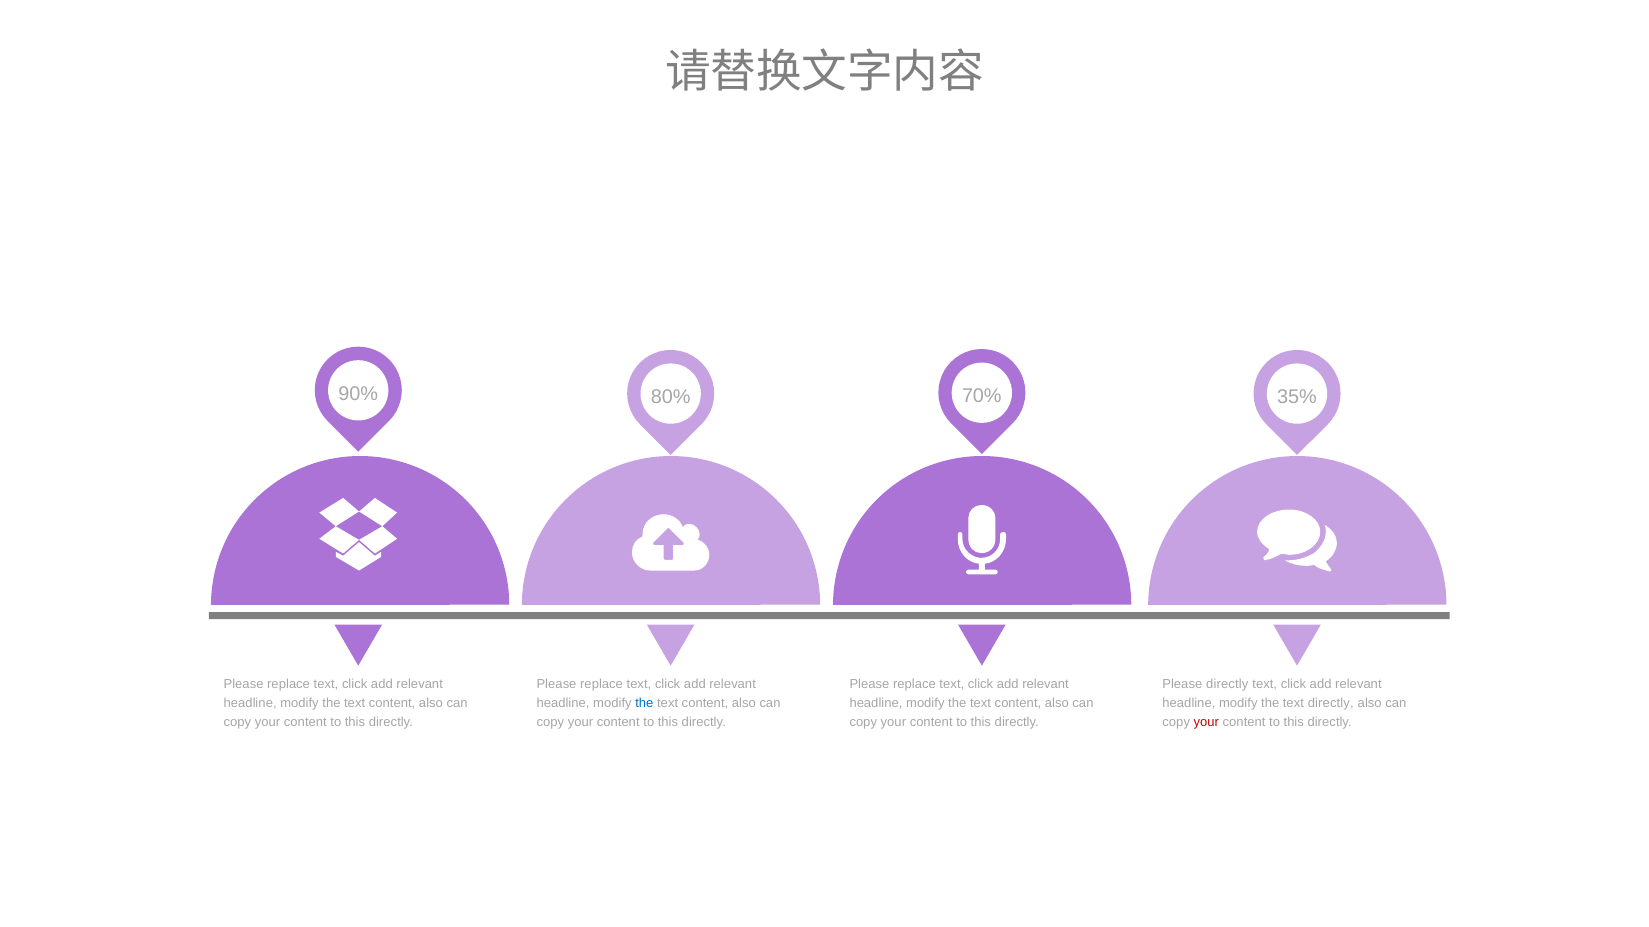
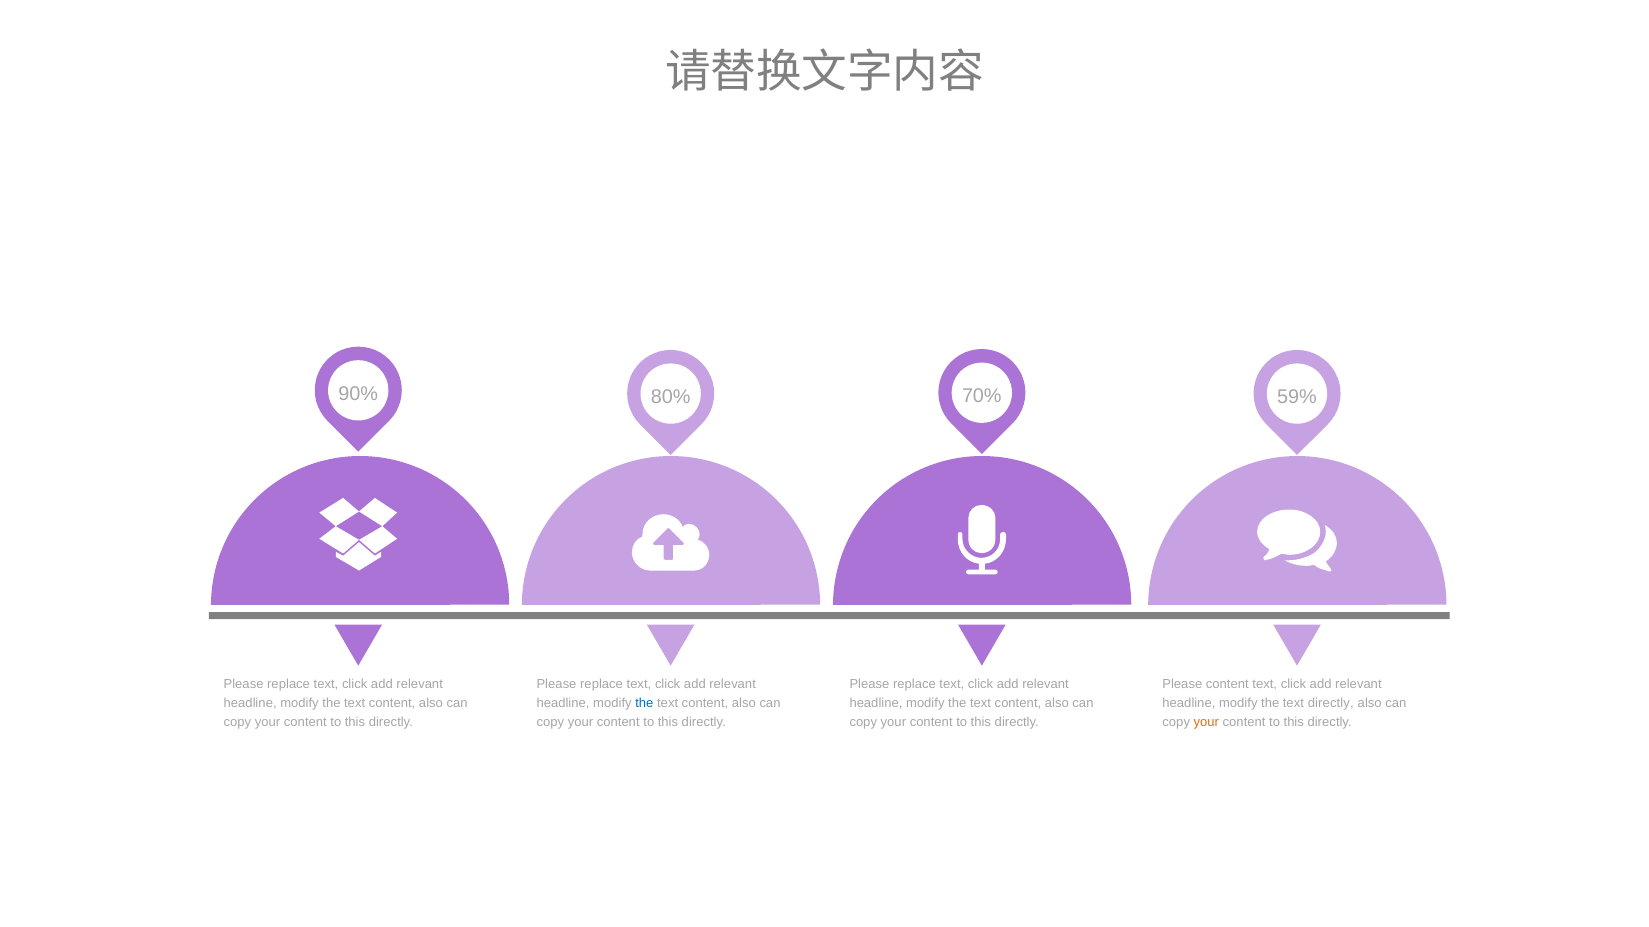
35%: 35% -> 59%
Please directly: directly -> content
your at (1206, 722) colour: red -> orange
